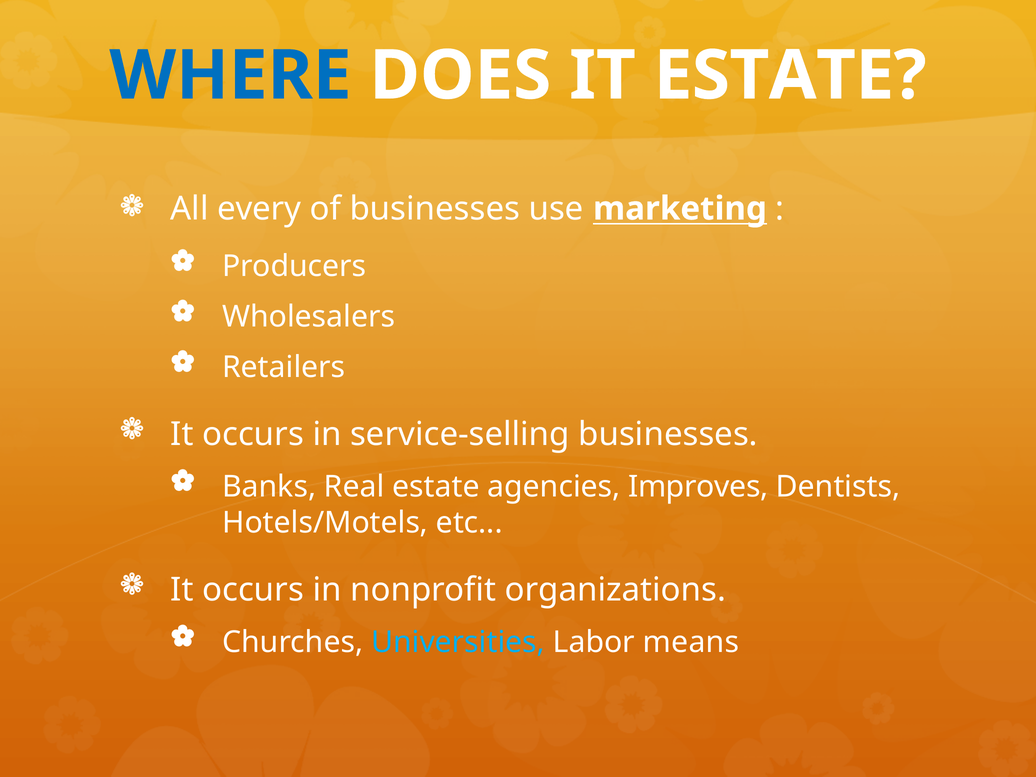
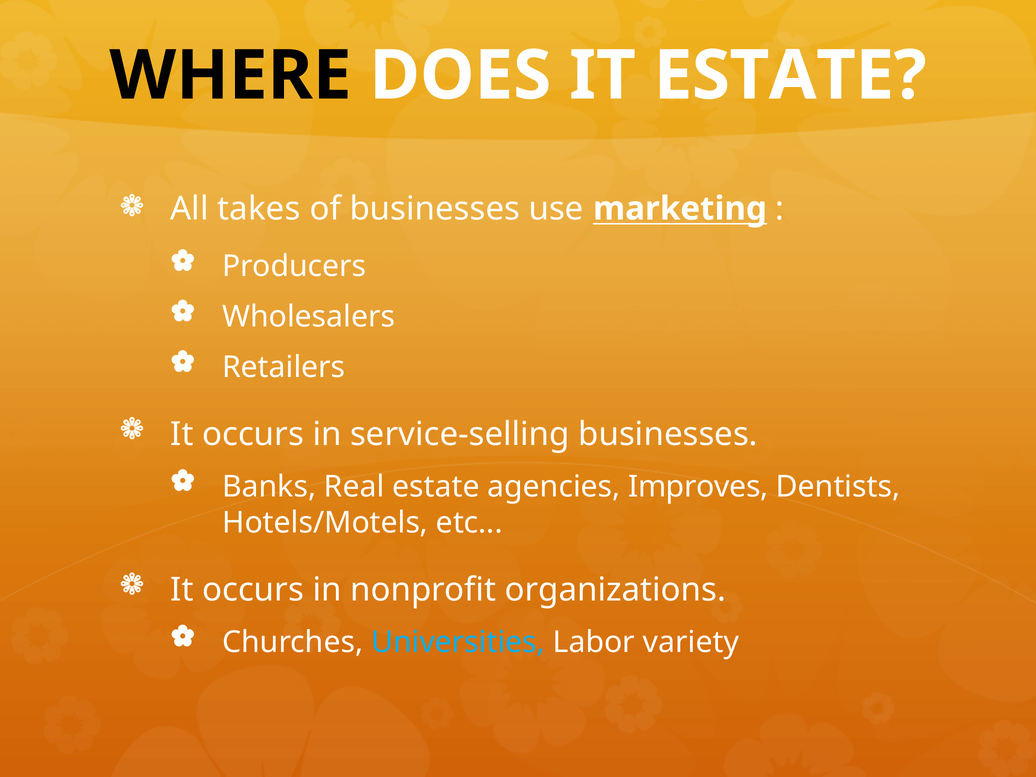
WHERE colour: blue -> black
every: every -> takes
means: means -> variety
